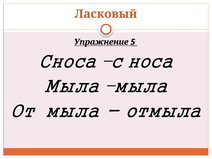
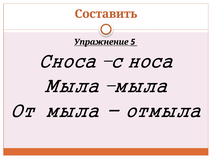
Ласковый: Ласковый -> Составить
